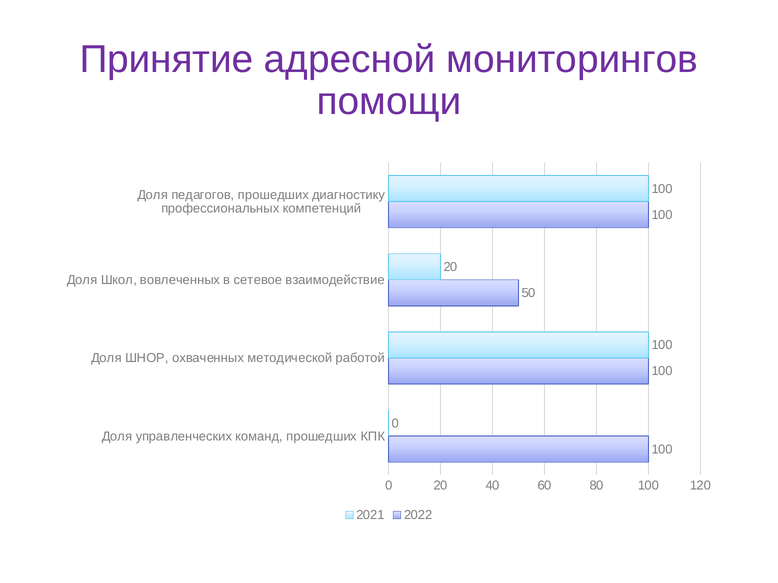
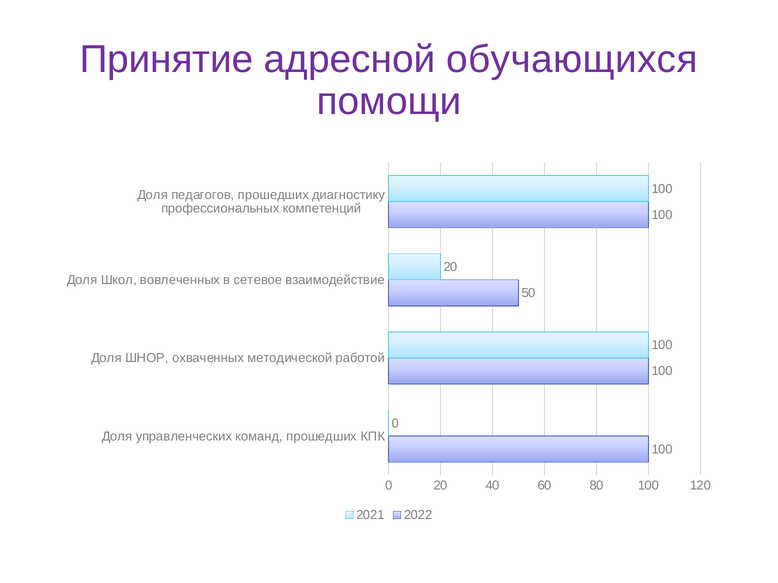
мониторингов: мониторингов -> обучающихся
